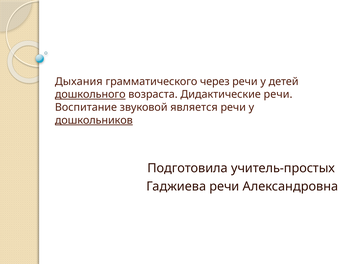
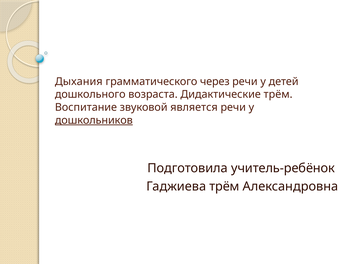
дошкольного underline: present -> none
Дидактические речи: речи -> трём
учитель-простых: учитель-простых -> учитель-ребёнок
Гаджиева речи: речи -> трём
